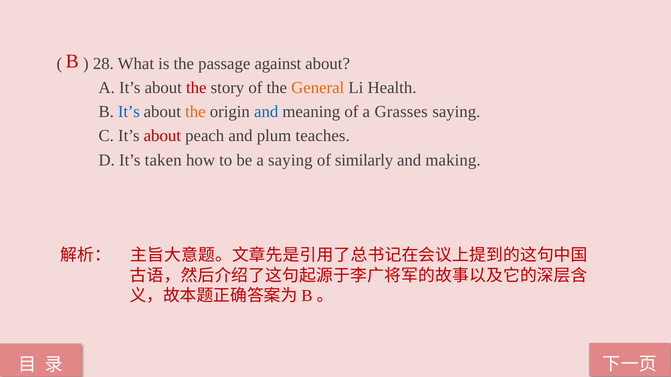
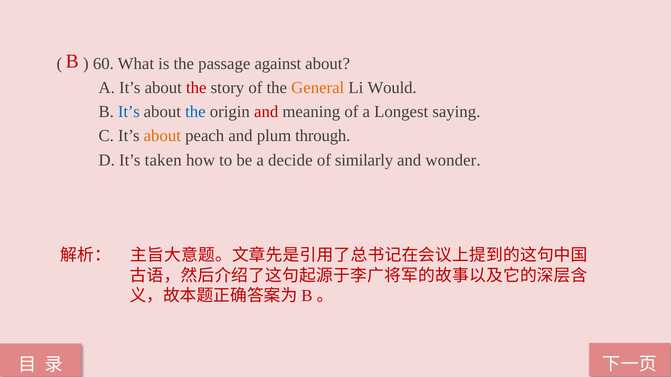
28: 28 -> 60
Health: Health -> Would
the at (195, 112) colour: orange -> blue
and at (266, 112) colour: blue -> red
Grasses: Grasses -> Longest
about at (162, 136) colour: red -> orange
teaches: teaches -> through
a saying: saying -> decide
making: making -> wonder
